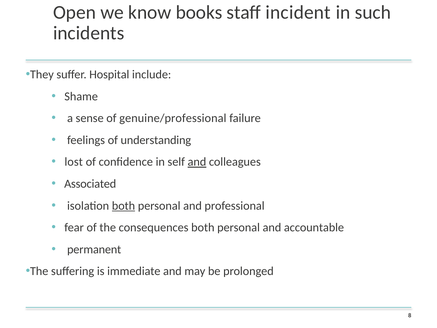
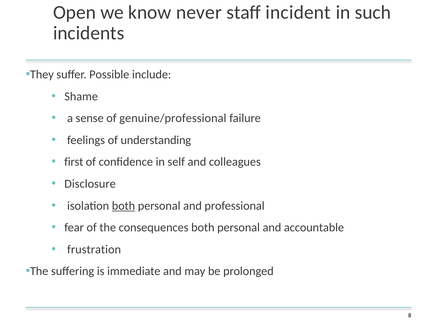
books: books -> never
Hospital: Hospital -> Possible
lost: lost -> first
and at (197, 162) underline: present -> none
Associated: Associated -> Disclosure
permanent: permanent -> frustration
